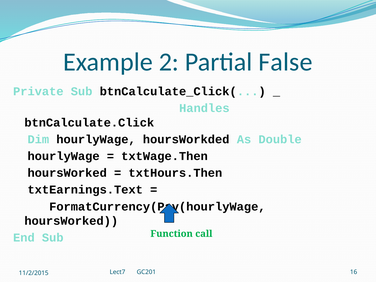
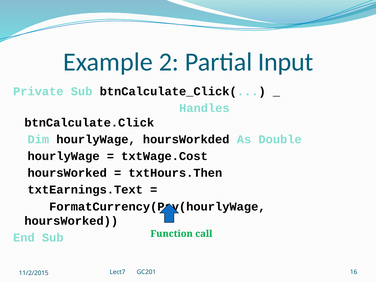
False: False -> Input
txtWage.Then: txtWage.Then -> txtWage.Cost
